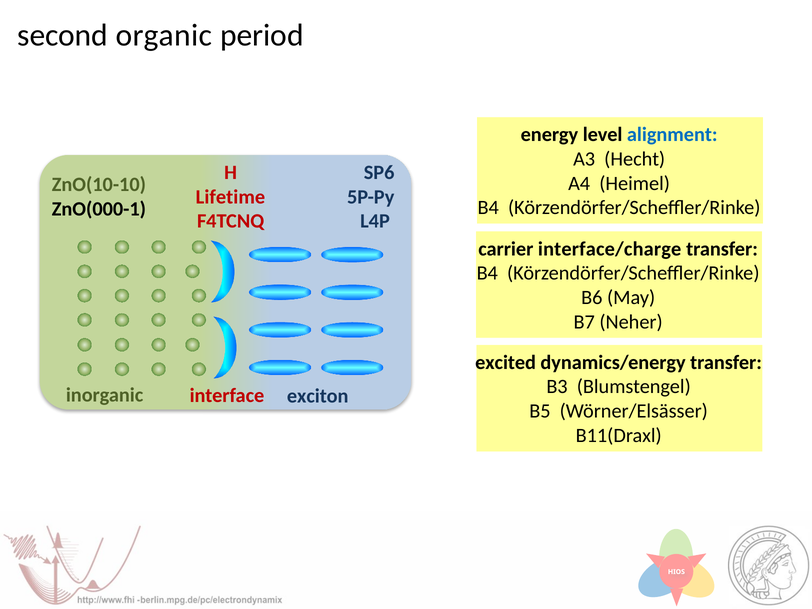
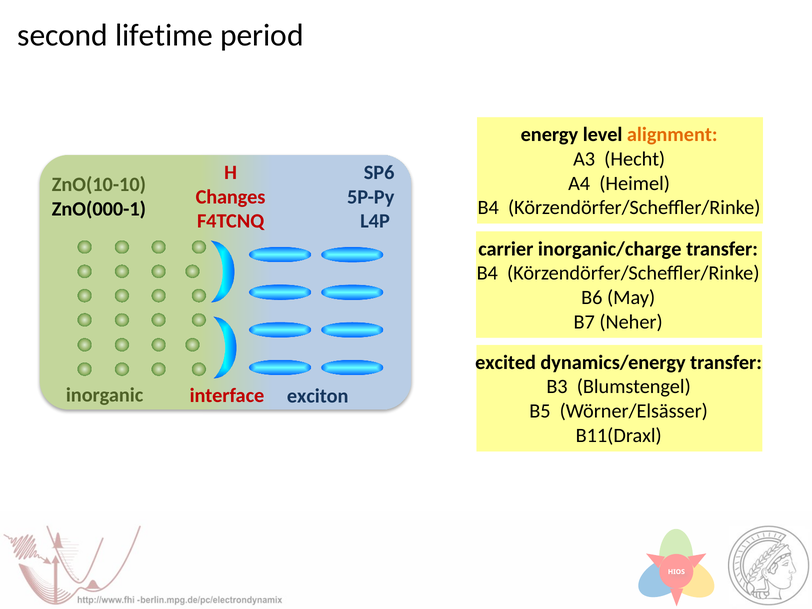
organic: organic -> lifetime
alignment colour: blue -> orange
Lifetime: Lifetime -> Changes
interface/charge: interface/charge -> inorganic/charge
